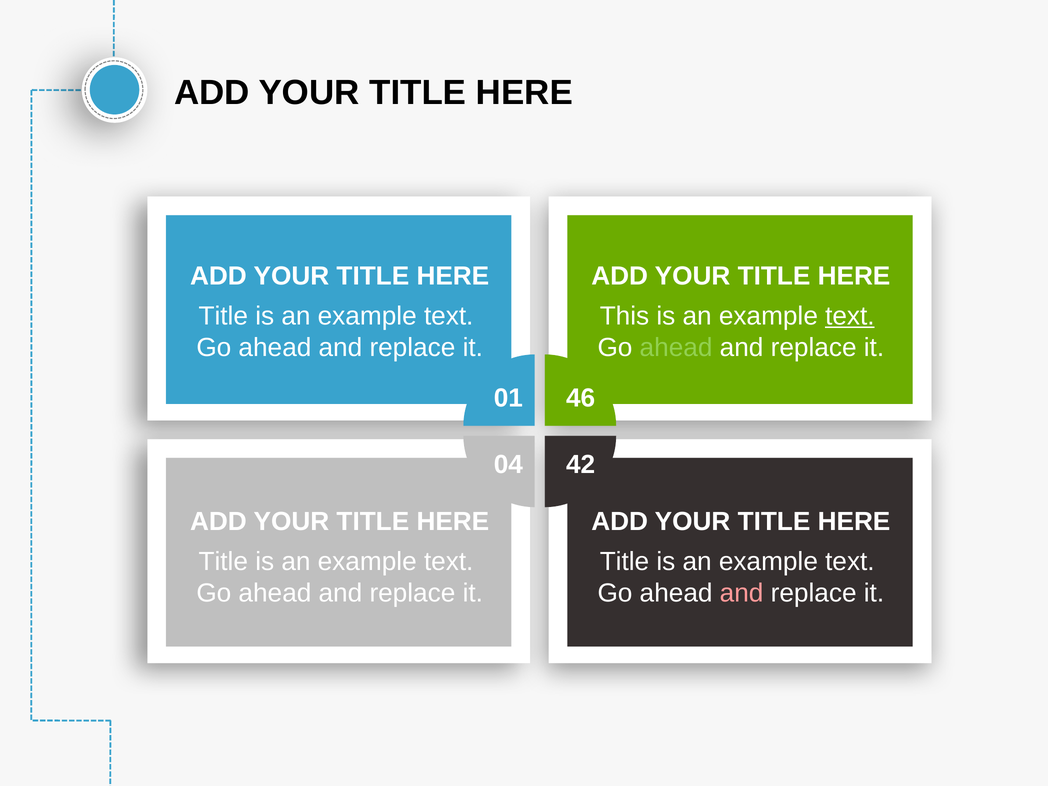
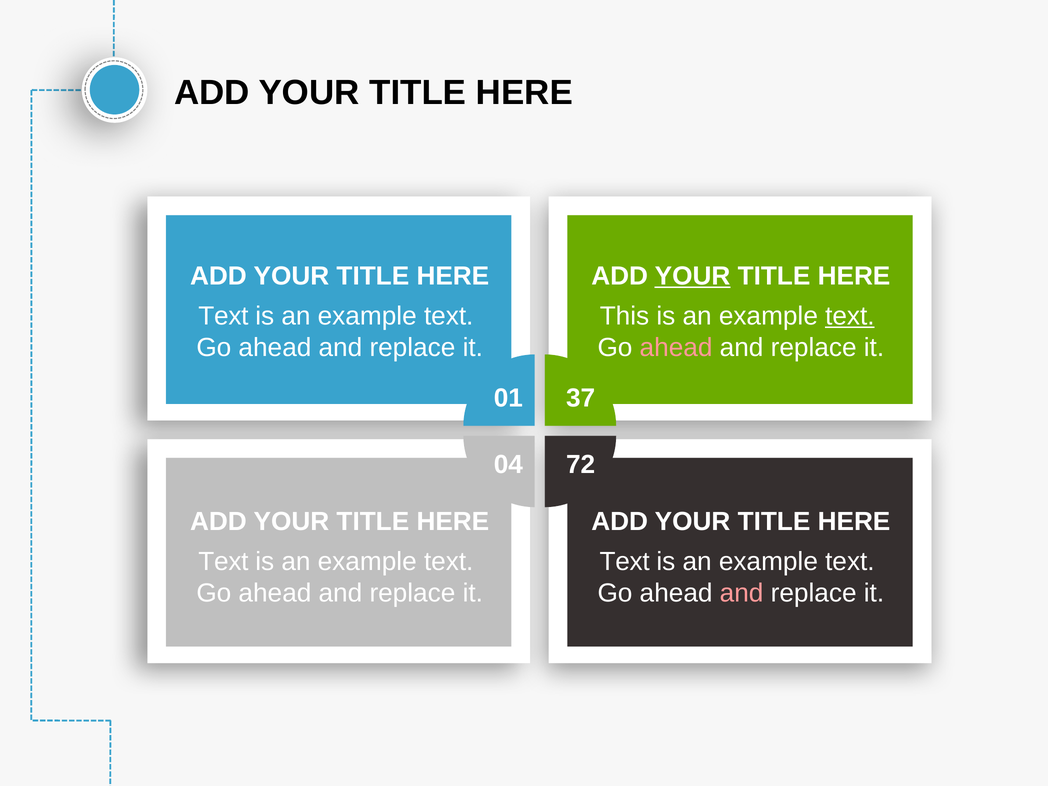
YOUR at (693, 276) underline: none -> present
Title at (223, 316): Title -> Text
ahead at (676, 348) colour: light green -> pink
46: 46 -> 37
42: 42 -> 72
Title at (223, 562): Title -> Text
Title at (624, 562): Title -> Text
